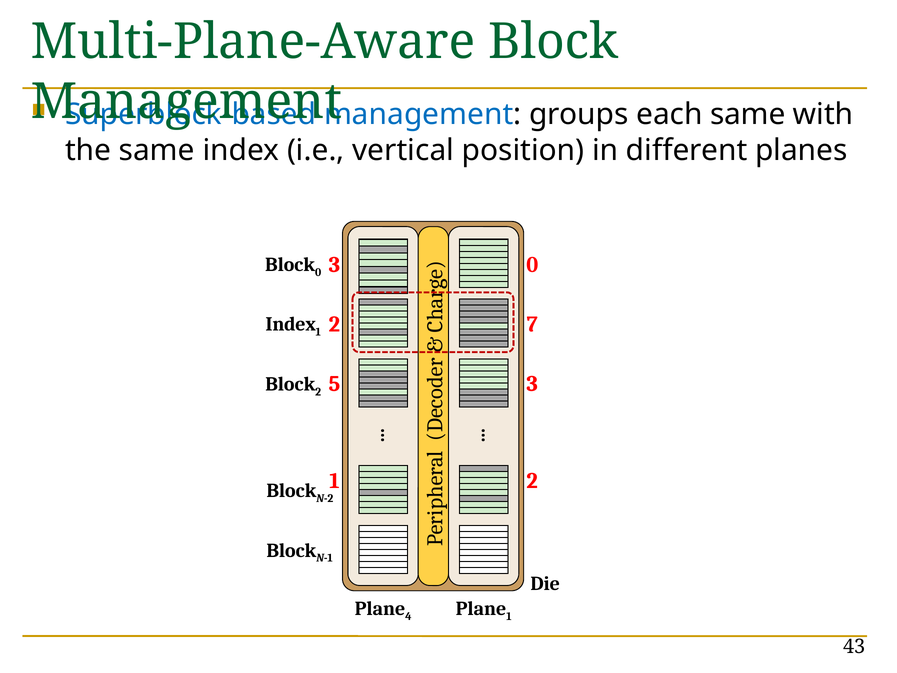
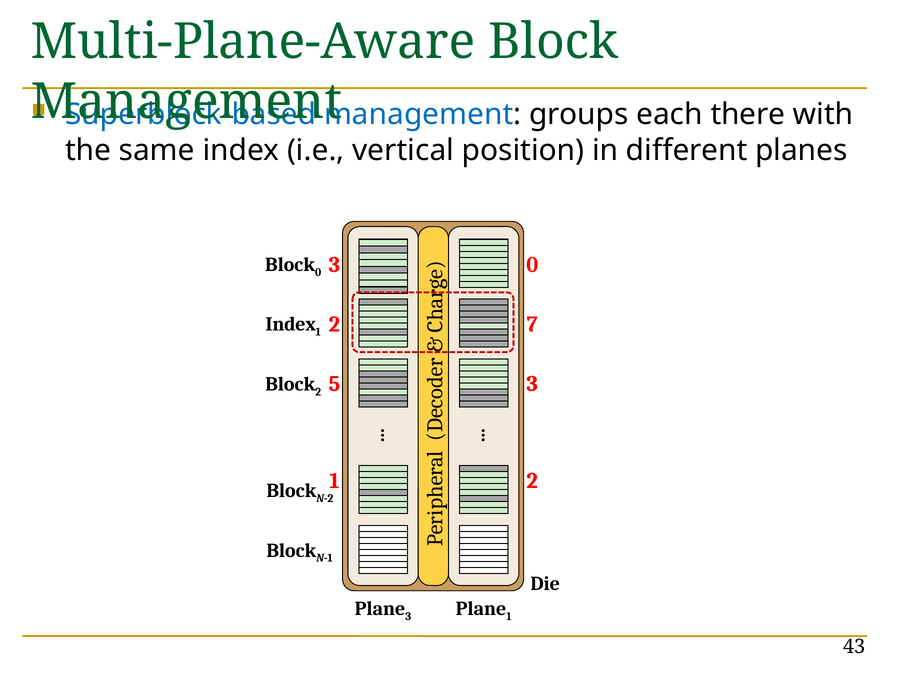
each same: same -> there
4 at (408, 616): 4 -> 3
